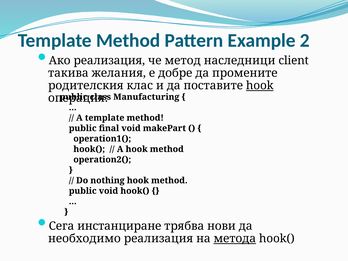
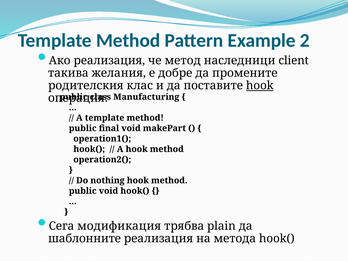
инстанциране: инстанциране -> модификация
нови: нови -> plain
необходимо: необходимо -> шаблонните
метода underline: present -> none
